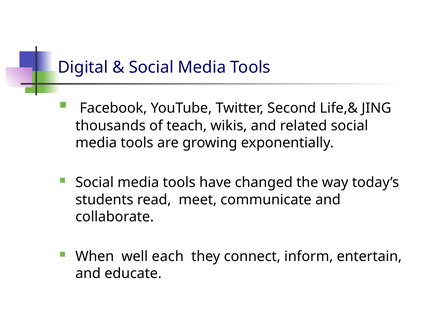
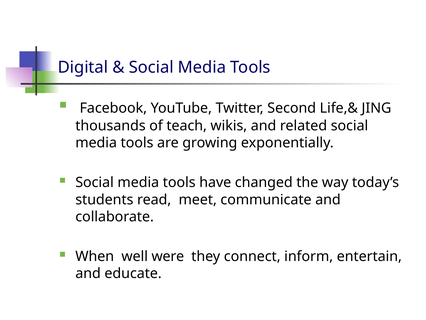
each: each -> were
